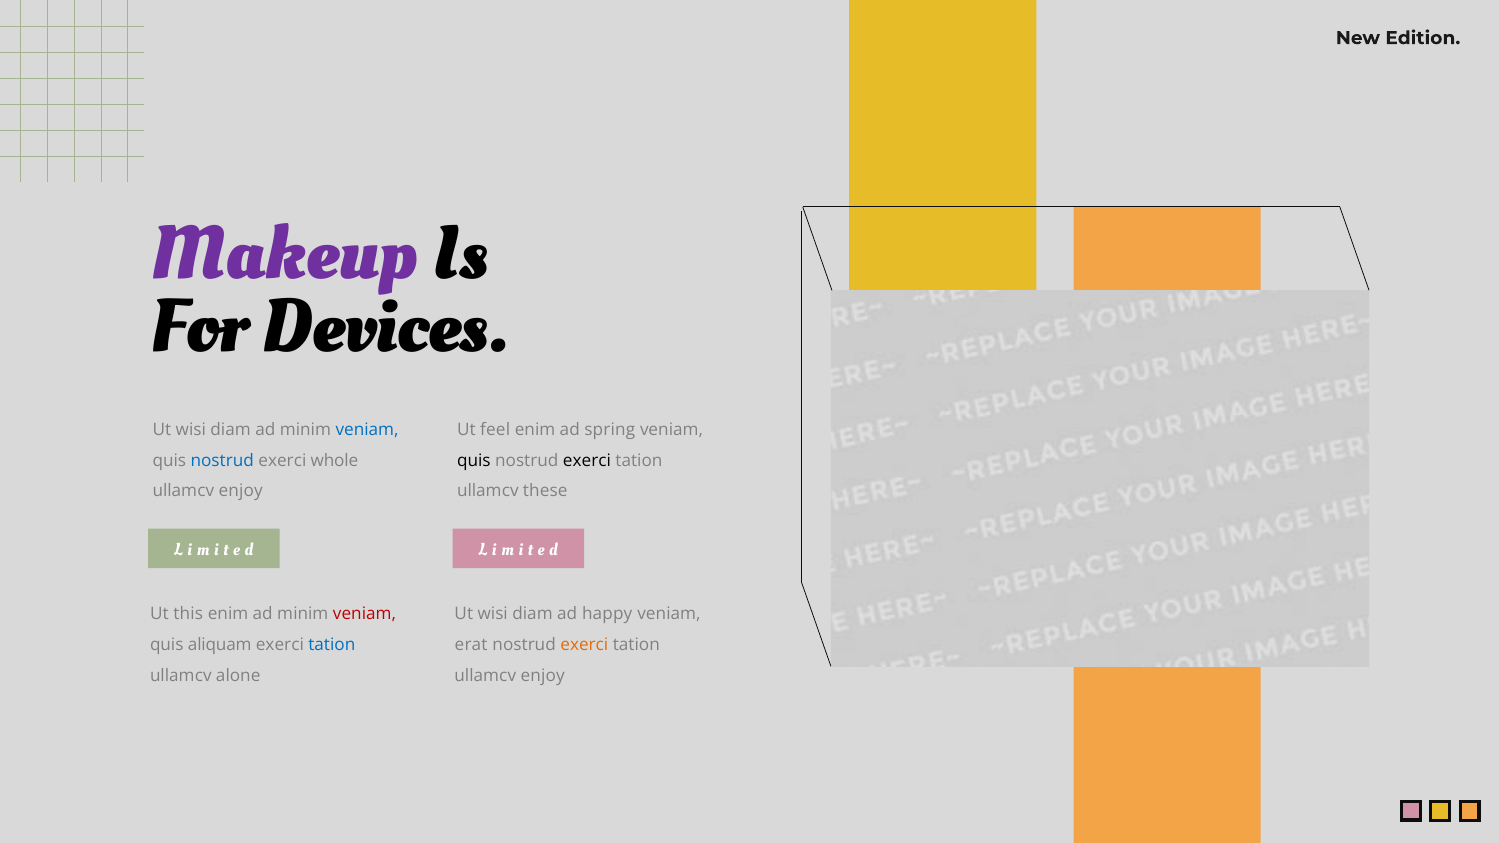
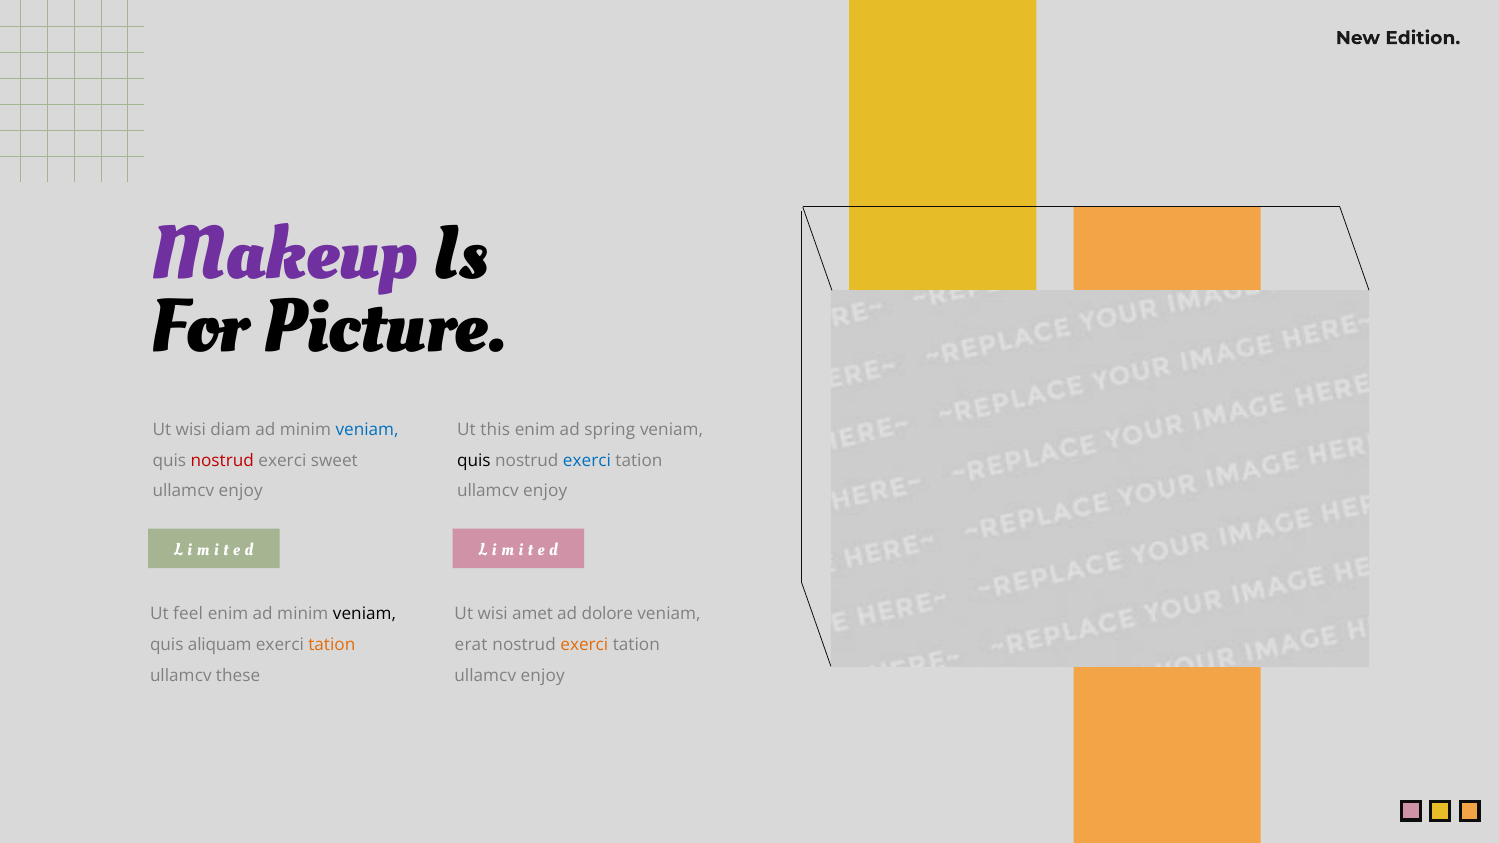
Devices: Devices -> Picture
feel: feel -> this
nostrud at (222, 460) colour: blue -> red
whole: whole -> sweet
exerci at (587, 460) colour: black -> blue
these at (545, 491): these -> enjoy
this: this -> feel
veniam at (364, 614) colour: red -> black
diam at (532, 614): diam -> amet
happy: happy -> dolore
tation at (332, 645) colour: blue -> orange
alone: alone -> these
